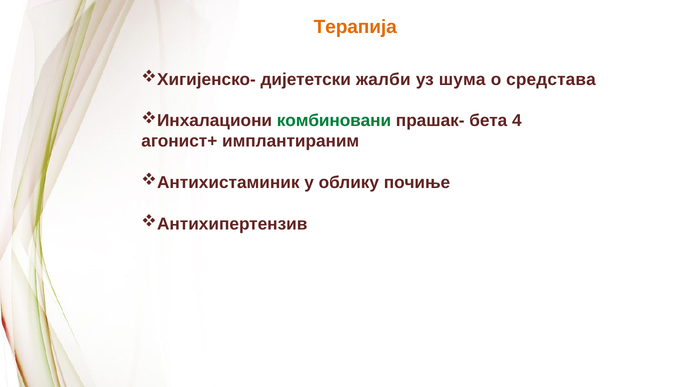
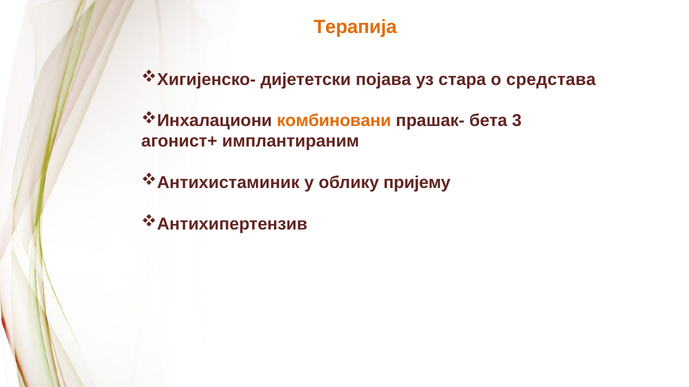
жалби: жалби -> појава
шума: шума -> стара
комбиновани colour: green -> orange
4: 4 -> 3
почиње: почиње -> пријему
